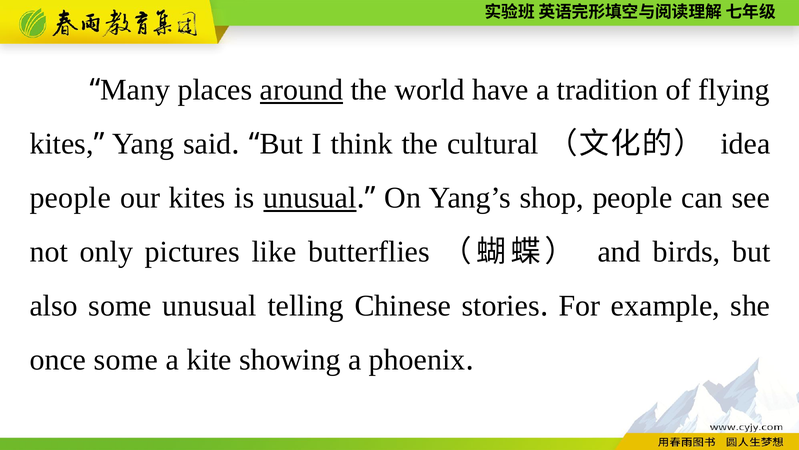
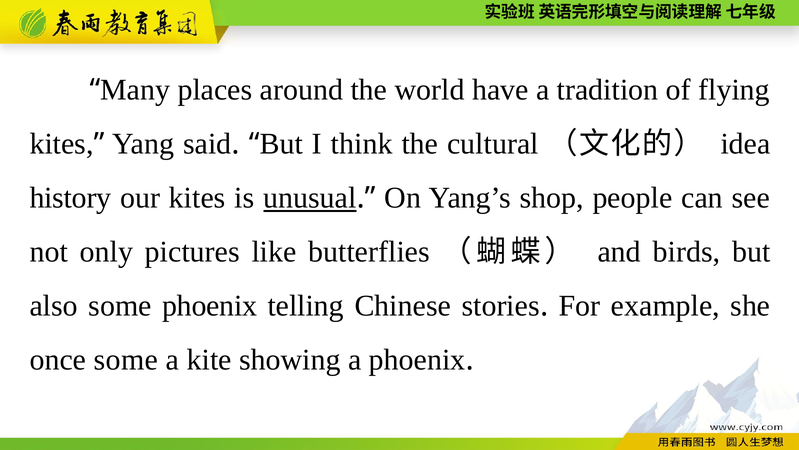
around underline: present -> none
people at (70, 198): people -> history
some unusual: unusual -> phoenix
